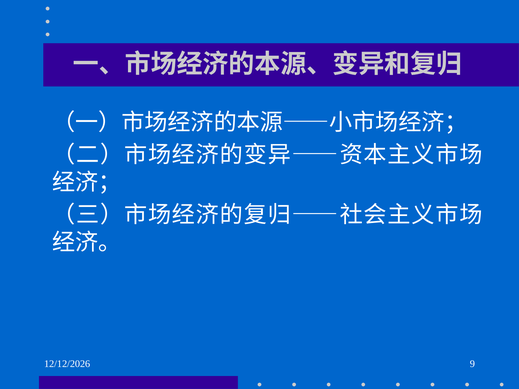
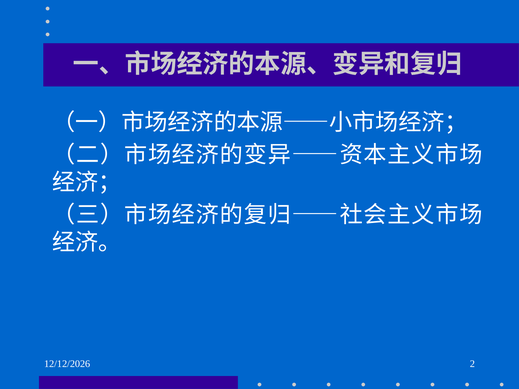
9: 9 -> 2
